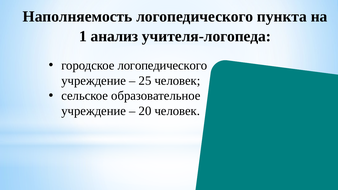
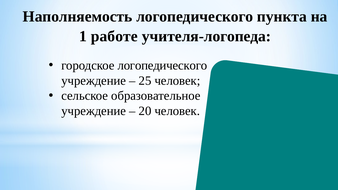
анализ: анализ -> работе
